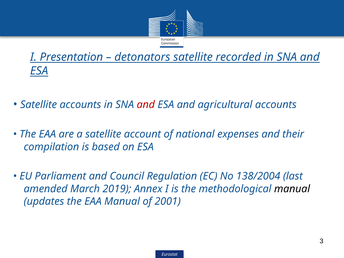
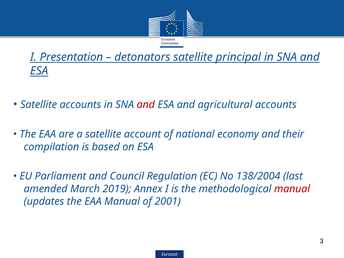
recorded: recorded -> principal
expenses: expenses -> economy
manual at (292, 189) colour: black -> red
